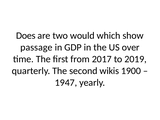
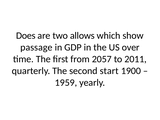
would: would -> allows
2017: 2017 -> 2057
2019: 2019 -> 2011
wikis: wikis -> start
1947: 1947 -> 1959
